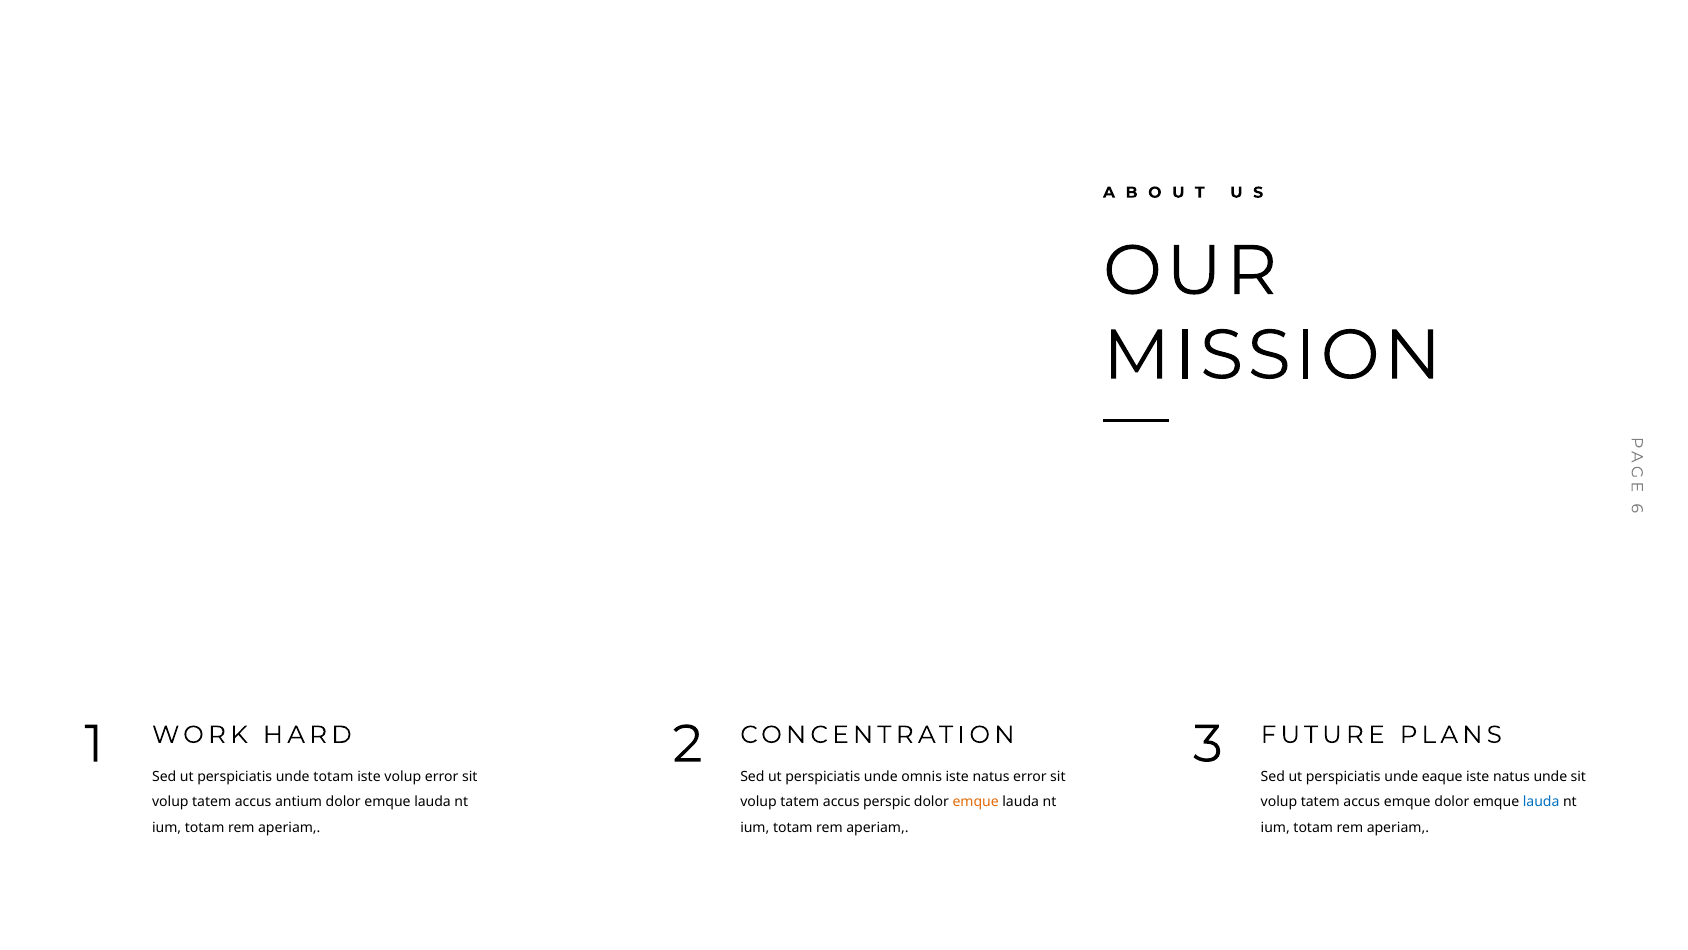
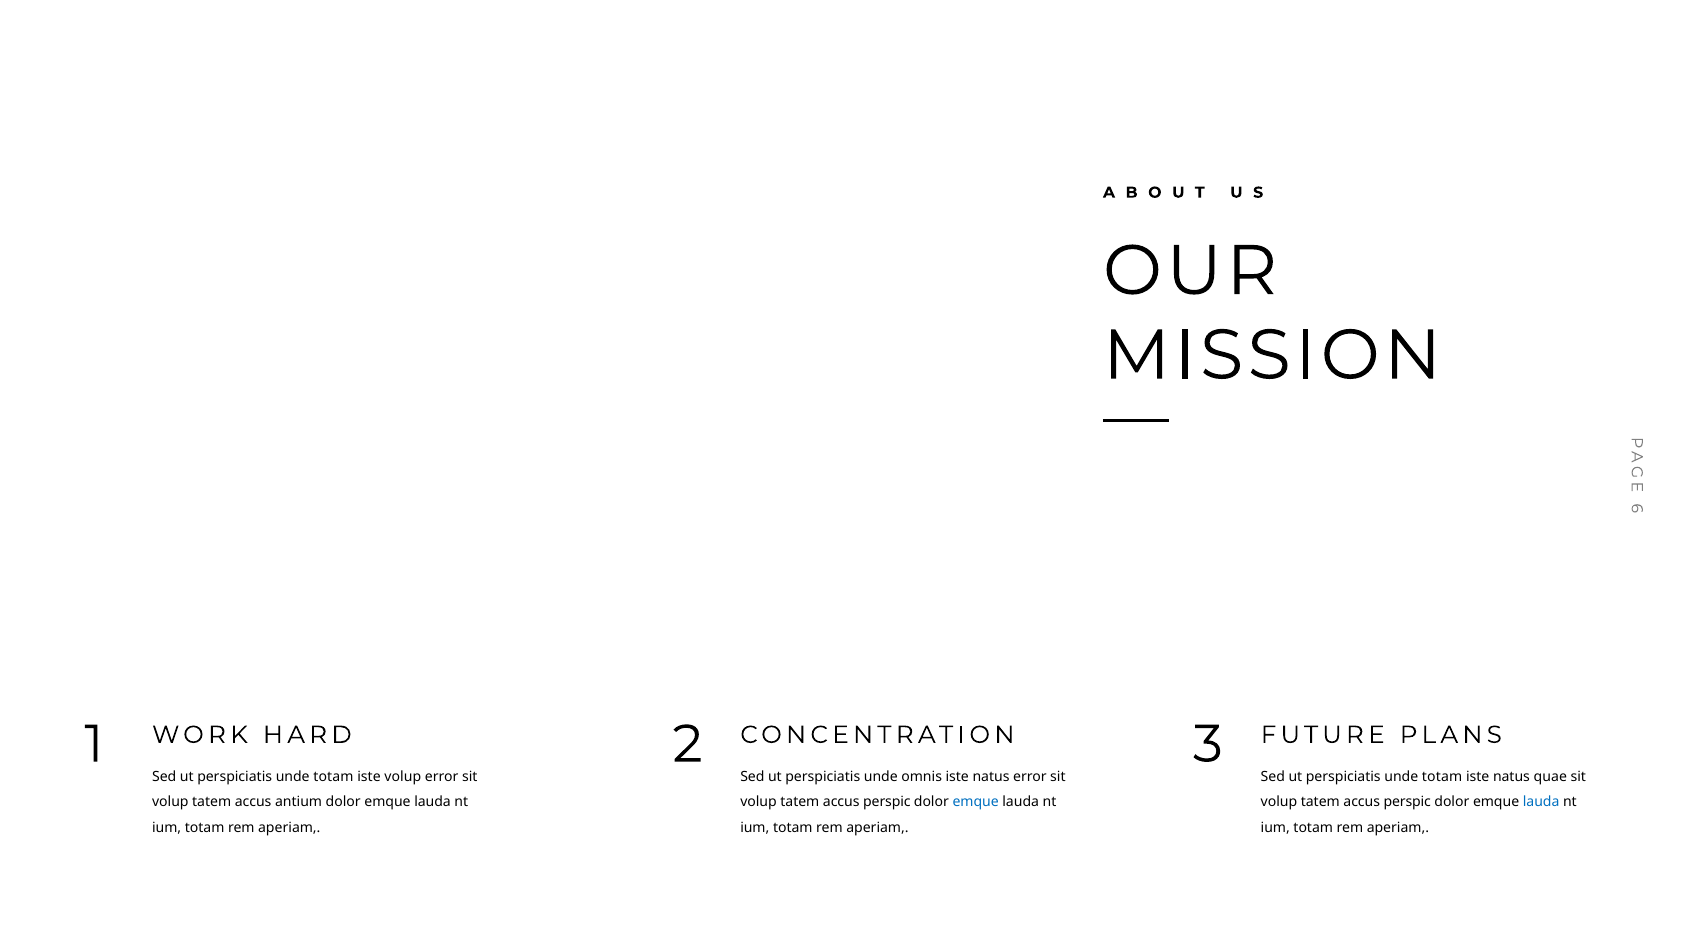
eaque at (1442, 776): eaque -> totam
natus unde: unde -> quae
emque at (976, 802) colour: orange -> blue
emque at (1407, 802): emque -> perspic
